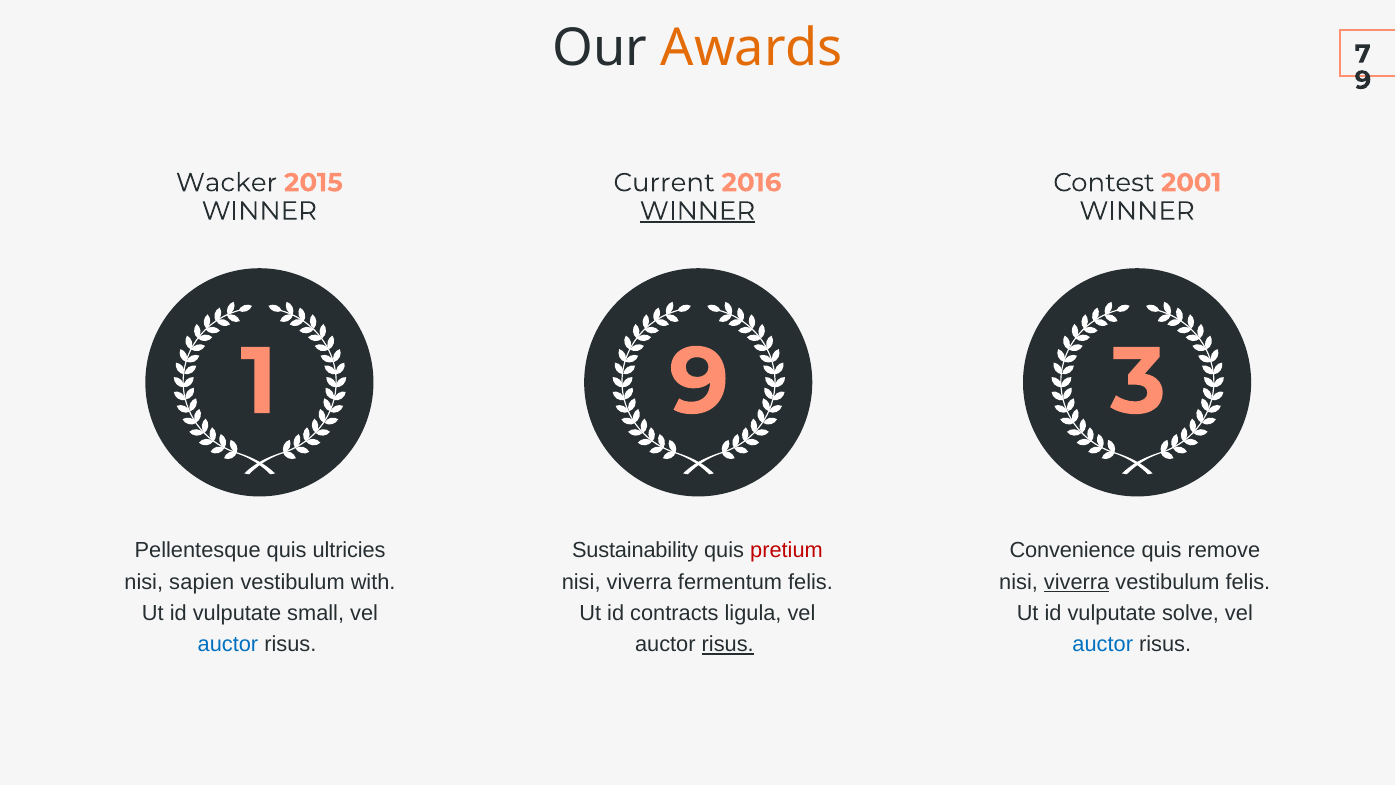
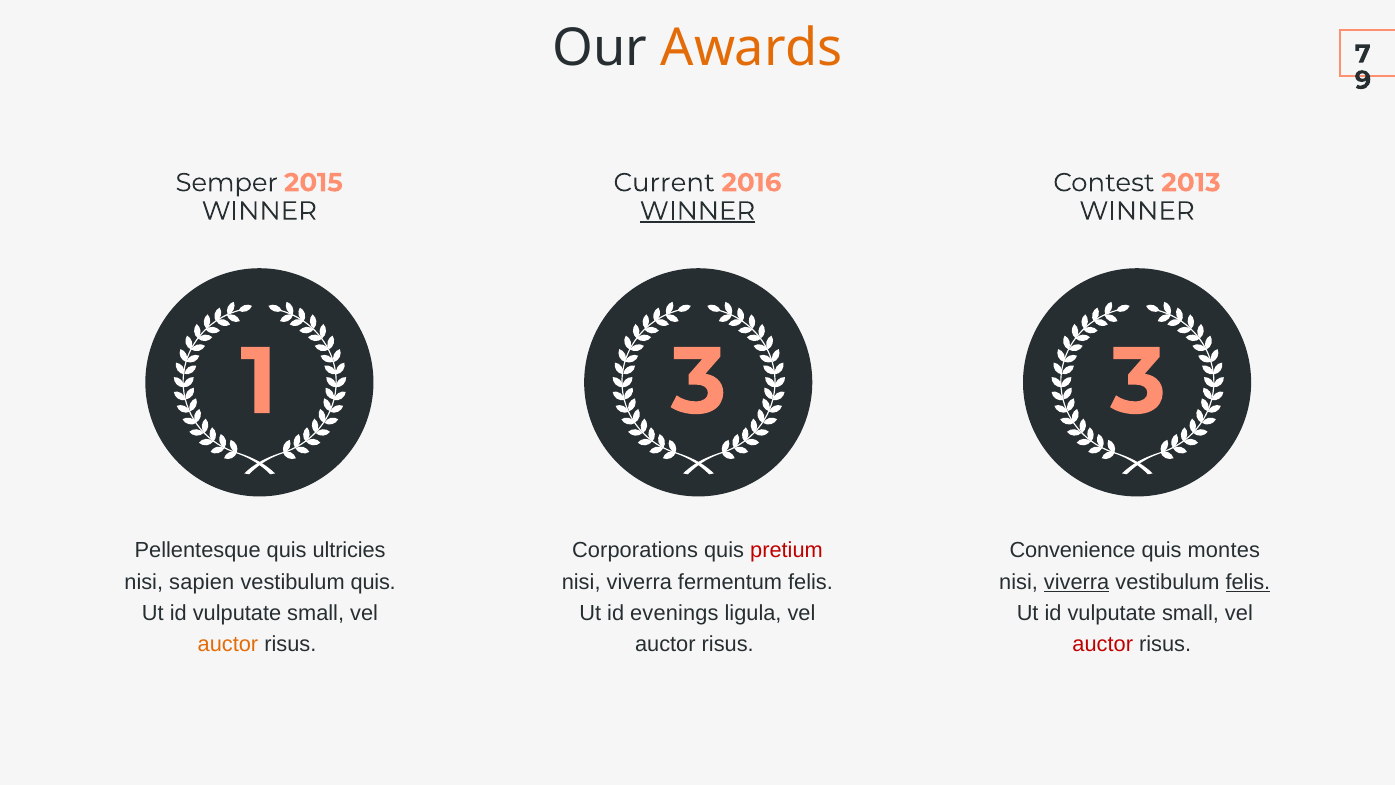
Wacker: Wacker -> Semper
2001: 2001 -> 2013
1 9: 9 -> 3
Sustainability: Sustainability -> Corporations
remove: remove -> montes
vestibulum with: with -> quis
felis at (1248, 582) underline: none -> present
contracts: contracts -> evenings
solve at (1190, 613): solve -> small
auctor at (228, 644) colour: blue -> orange
risus at (728, 644) underline: present -> none
auctor at (1103, 644) colour: blue -> red
